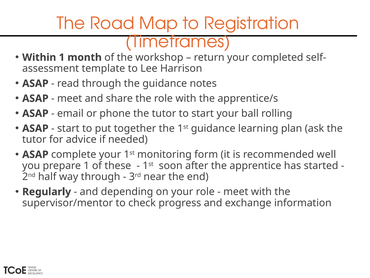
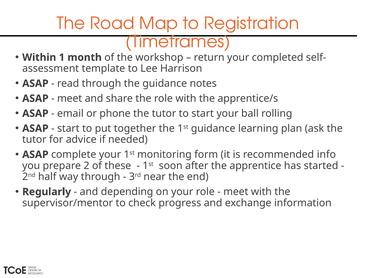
well: well -> info
prepare 1: 1 -> 2
